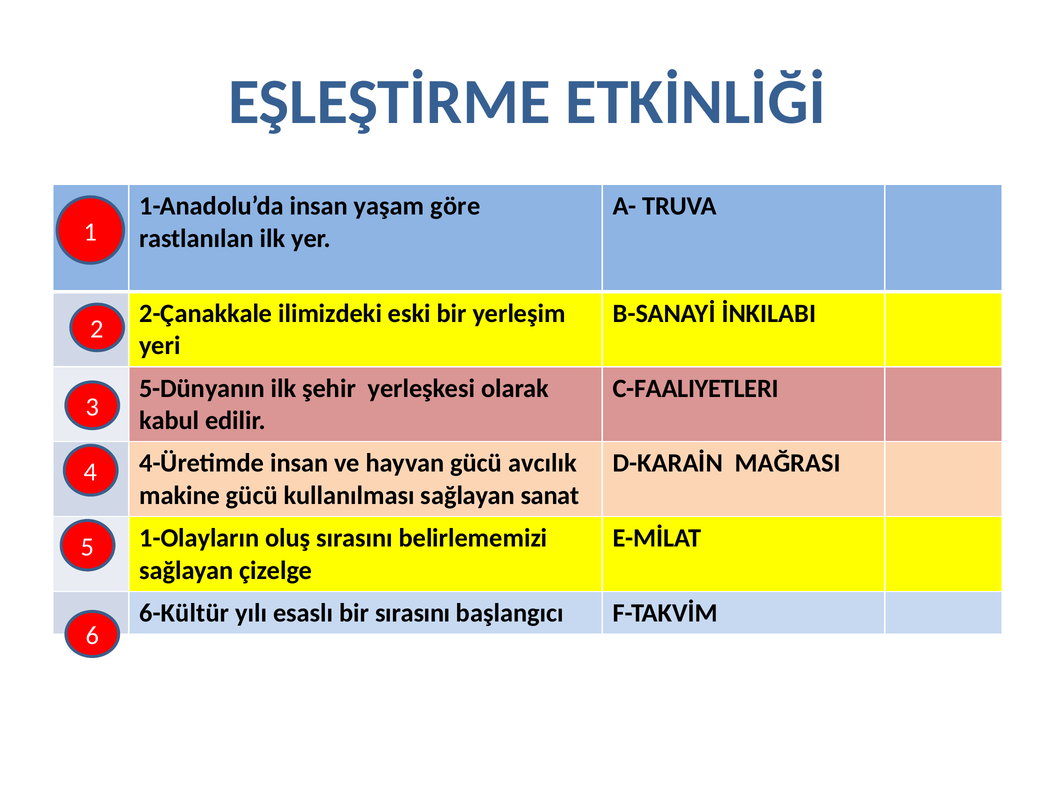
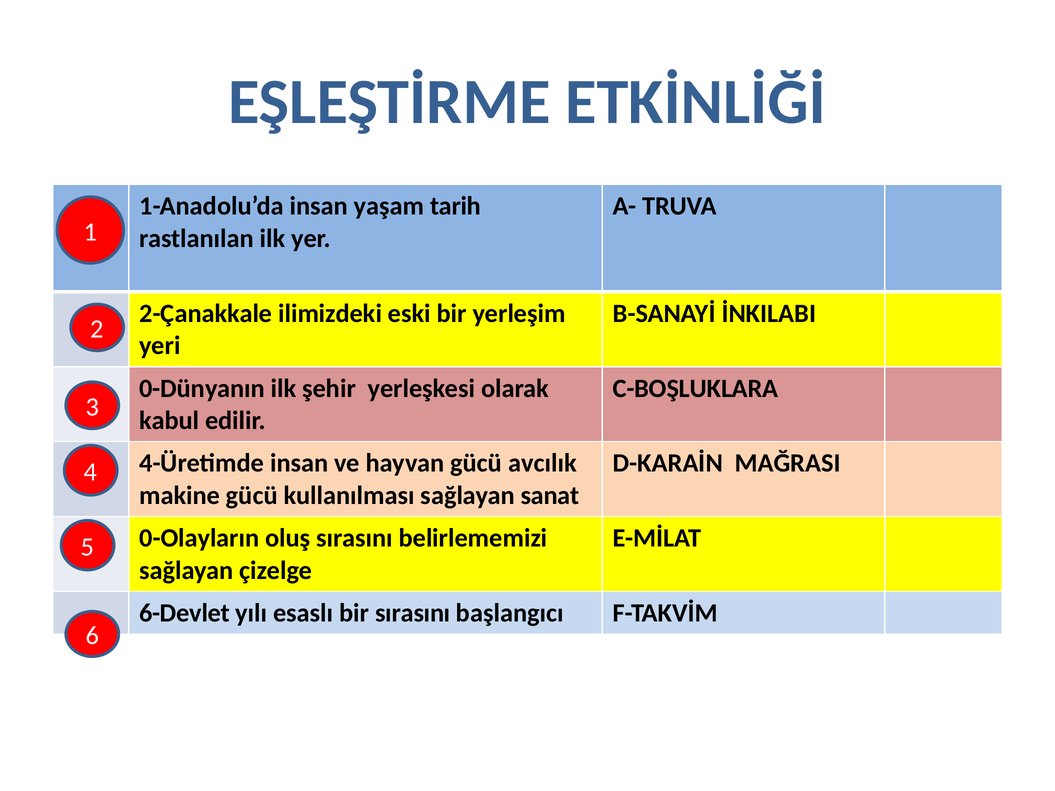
göre: göre -> tarih
5-Dünyanın: 5-Dünyanın -> 0-Dünyanın
C-FAALIYETLERI: C-FAALIYETLERI -> C-BOŞLUKLARA
1-Olayların: 1-Olayların -> 0-Olayların
6-Kültür: 6-Kültür -> 6-Devlet
